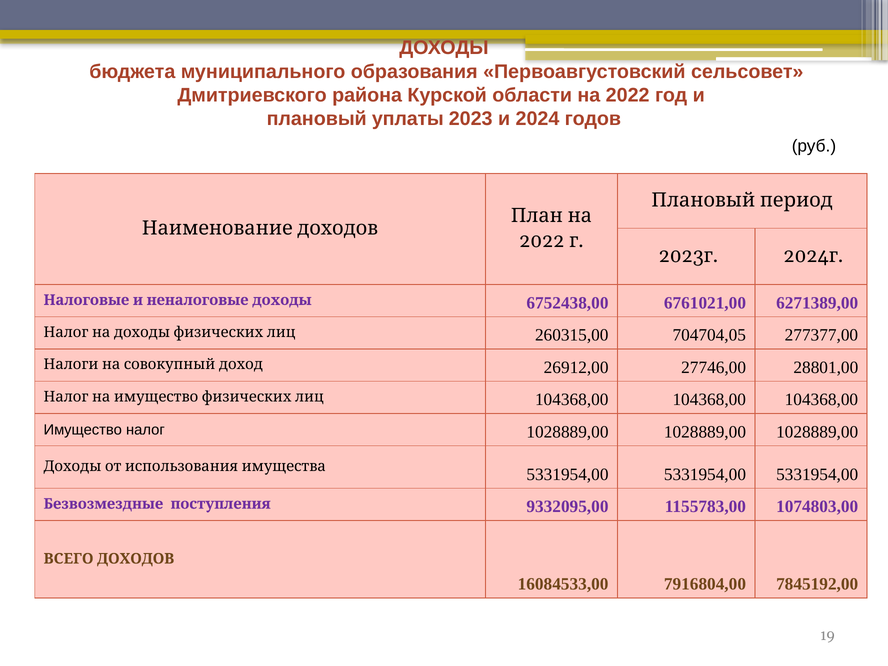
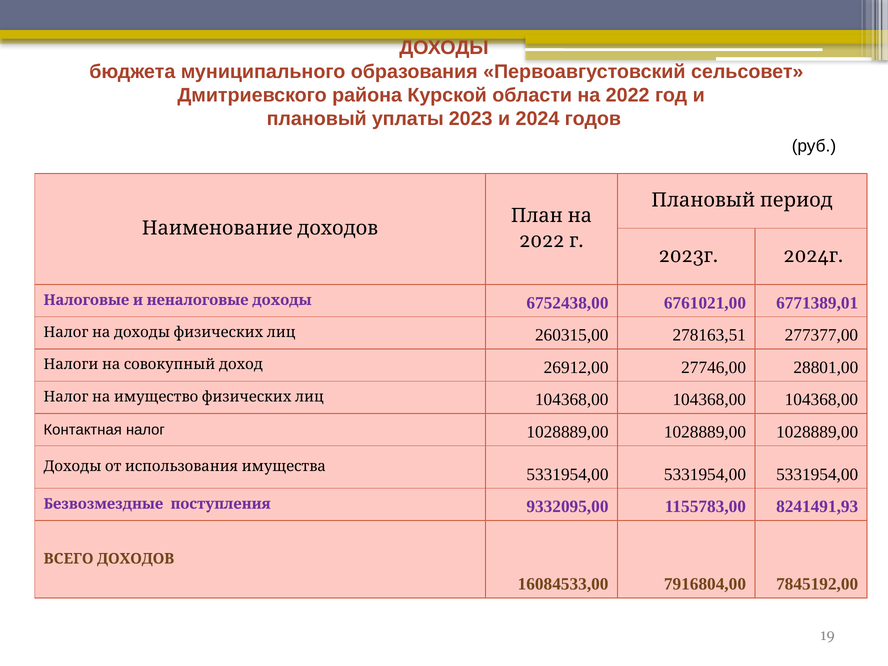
6271389,00: 6271389,00 -> 6771389,01
704704,05: 704704,05 -> 278163,51
Имущество: Имущество -> Контактная
1074803,00: 1074803,00 -> 8241491,93
